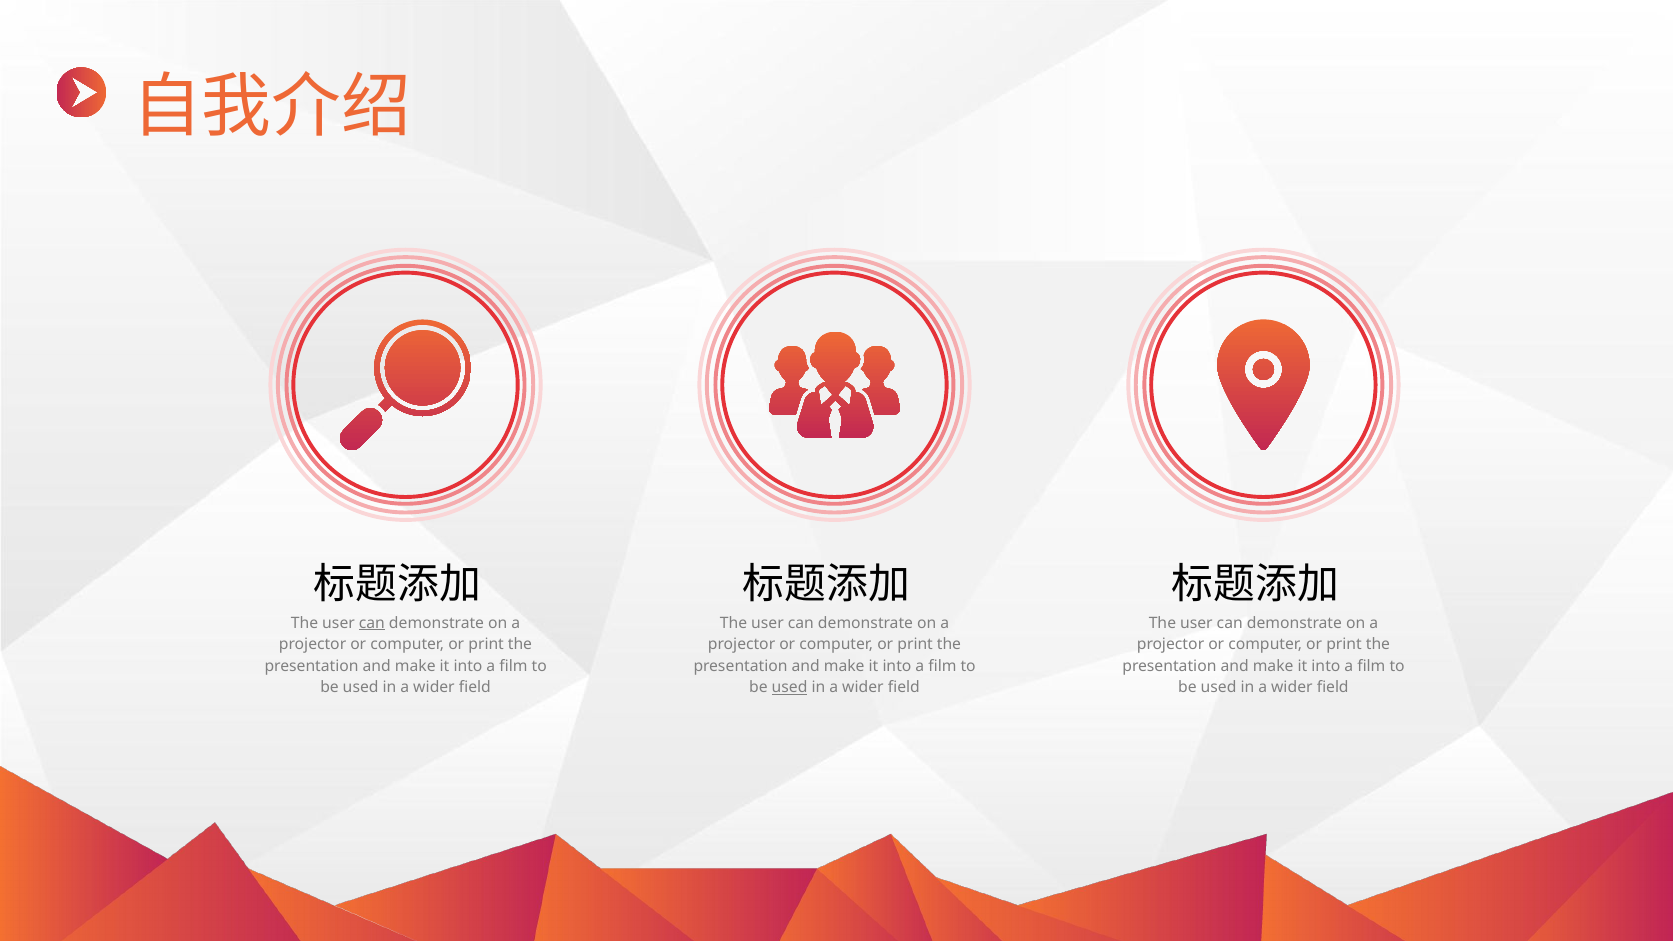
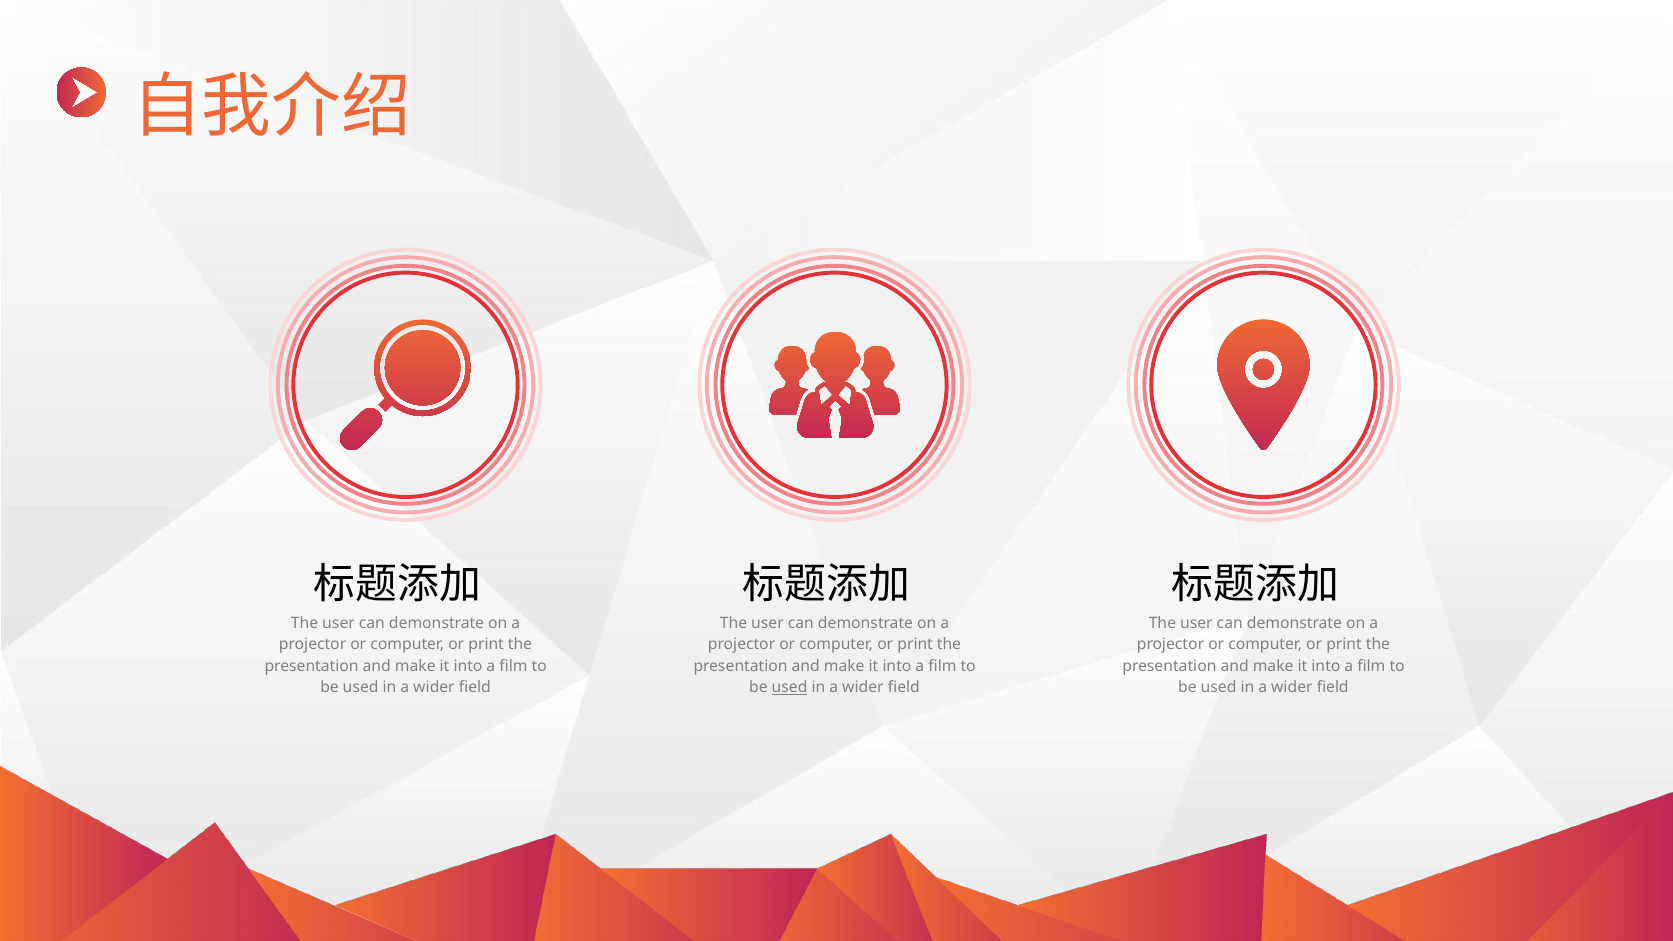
can at (372, 623) underline: present -> none
